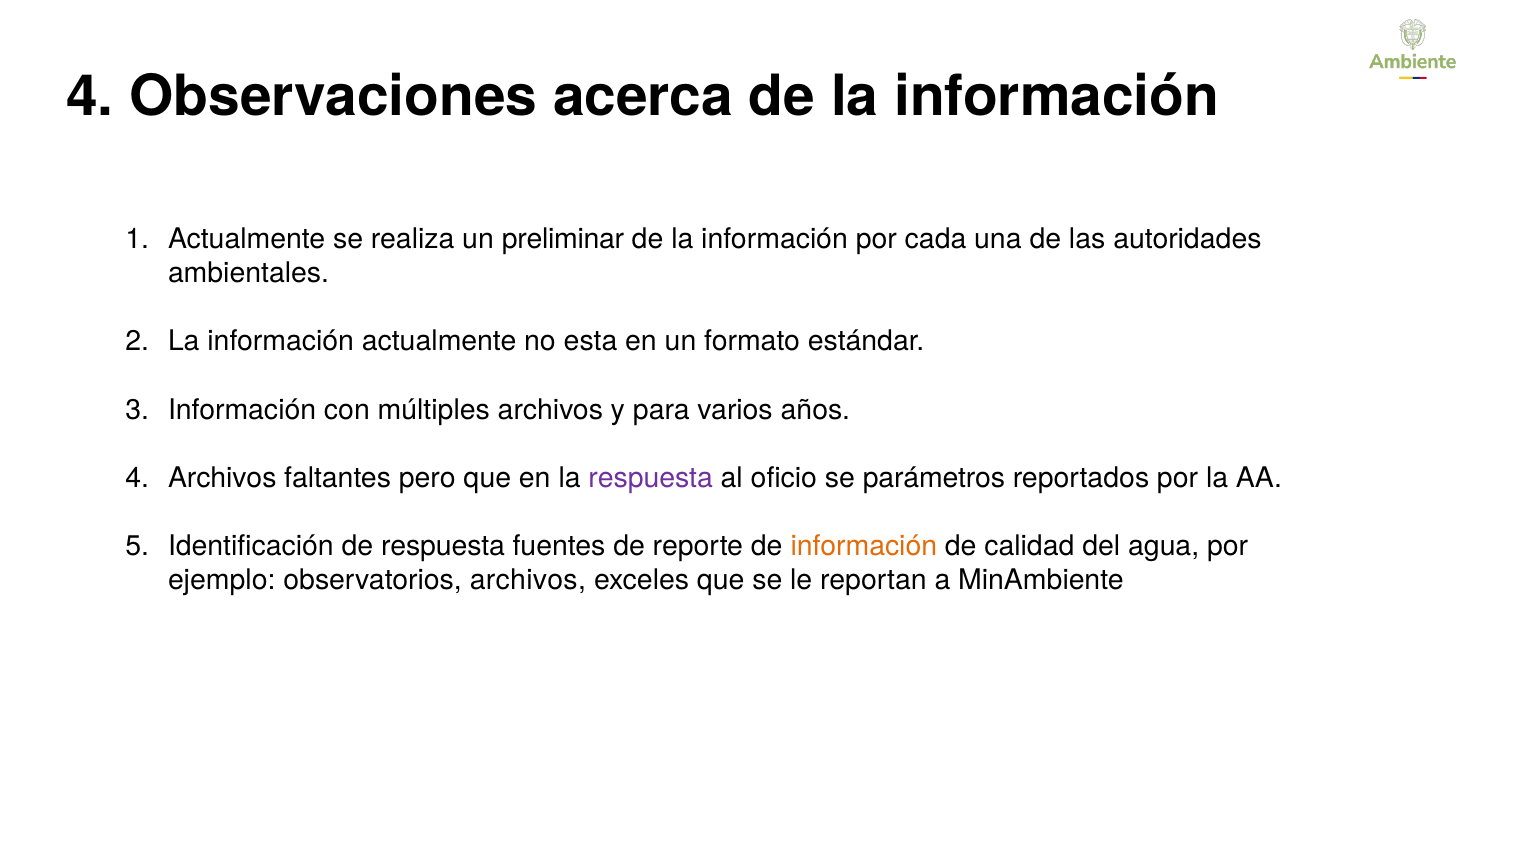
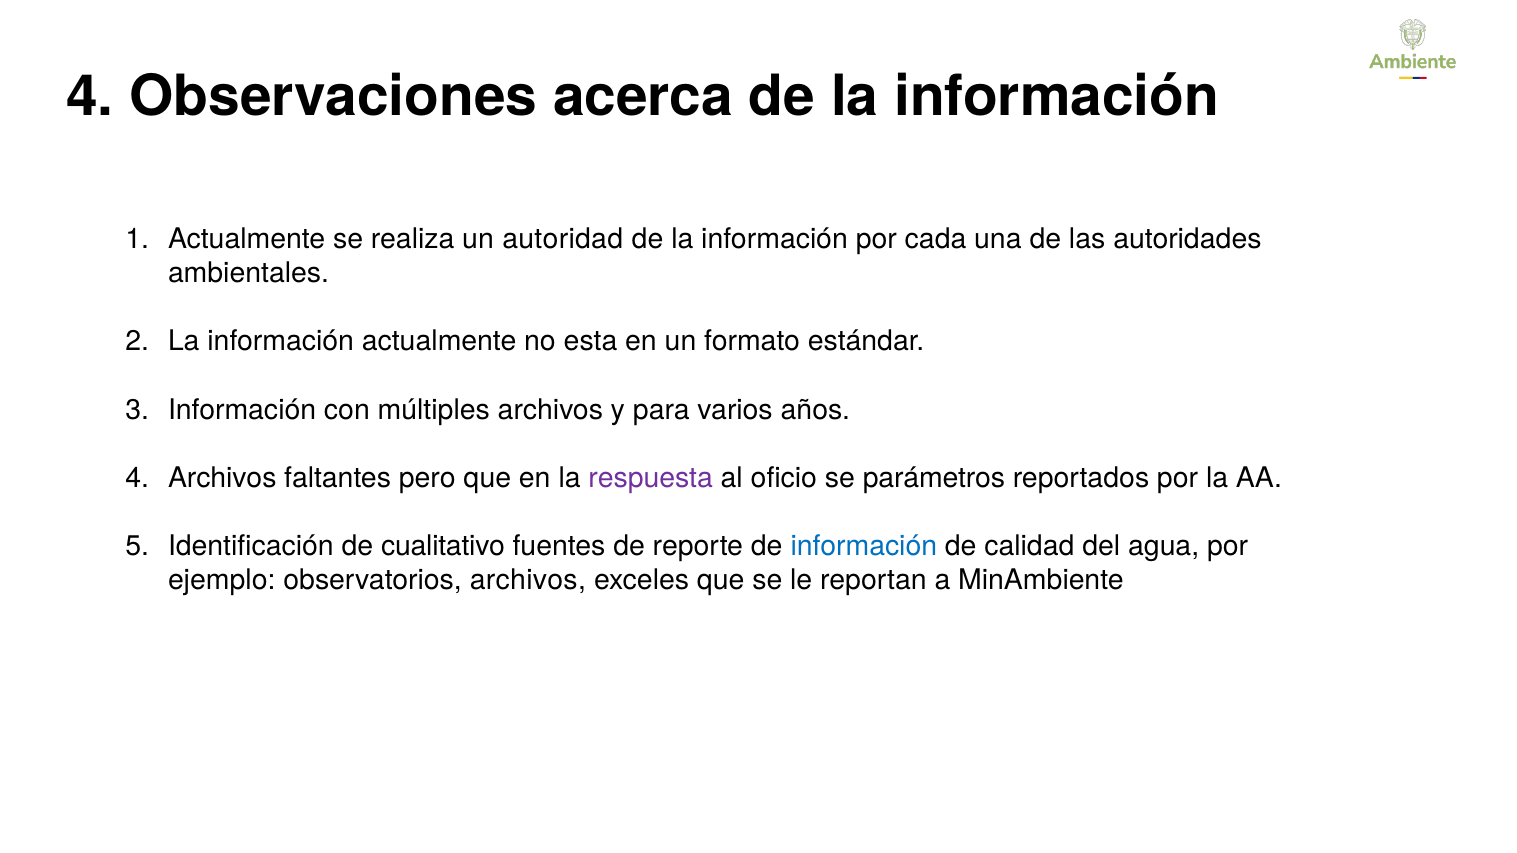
preliminar: preliminar -> autoridad
de respuesta: respuesta -> cualitativo
información at (864, 546) colour: orange -> blue
